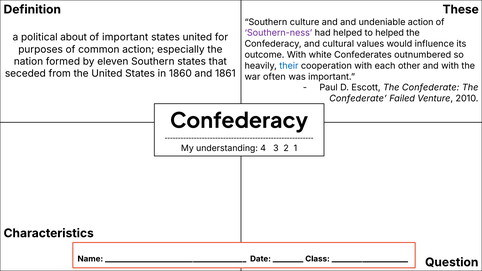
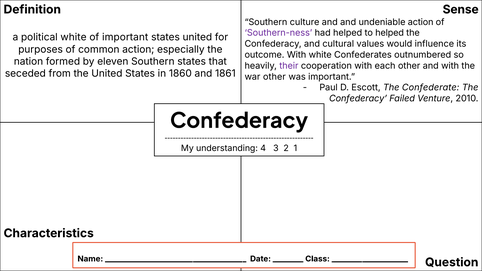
These: These -> Sense
political about: about -> white
their colour: blue -> purple
war often: often -> other
Confederate at (358, 99): Confederate -> Confederacy
